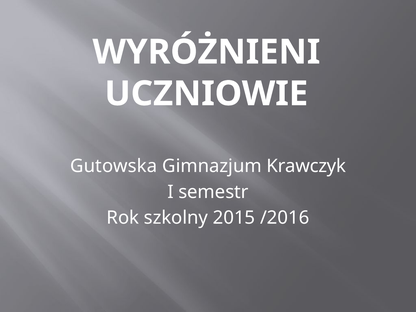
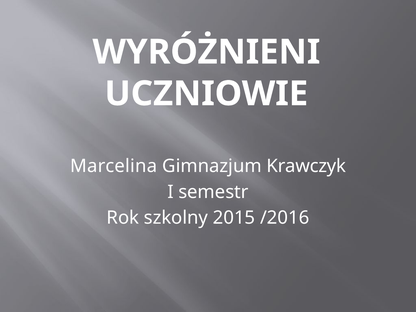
Gutowska: Gutowska -> Marcelina
